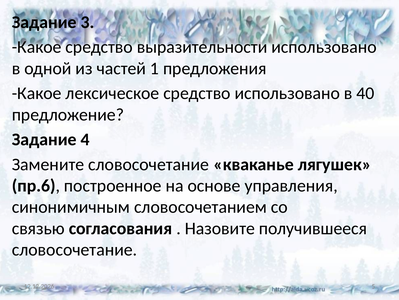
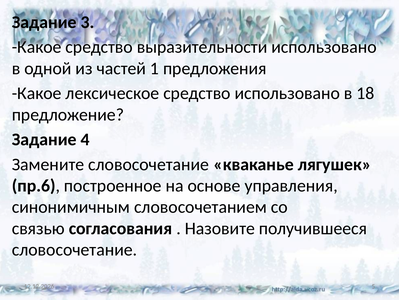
40: 40 -> 18
